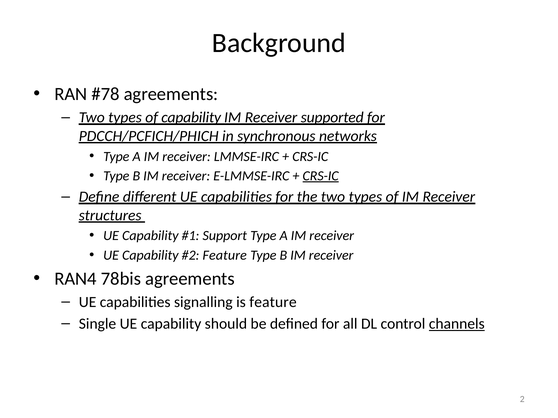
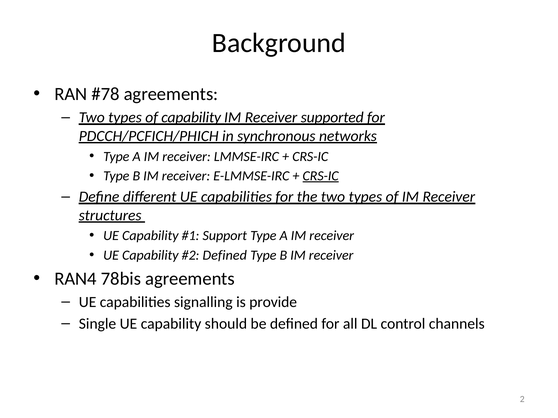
Feature at (225, 256): Feature -> Defined
is feature: feature -> provide
channels underline: present -> none
